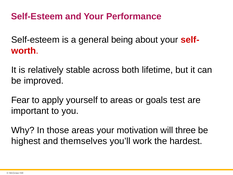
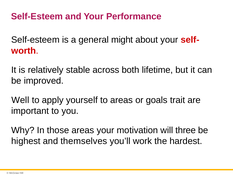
being: being -> might
Fear: Fear -> Well
test: test -> trait
